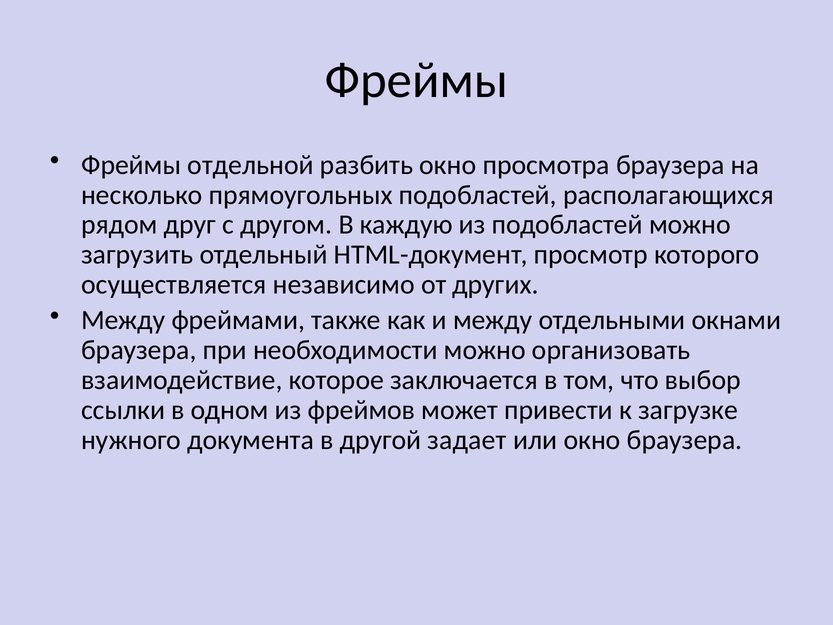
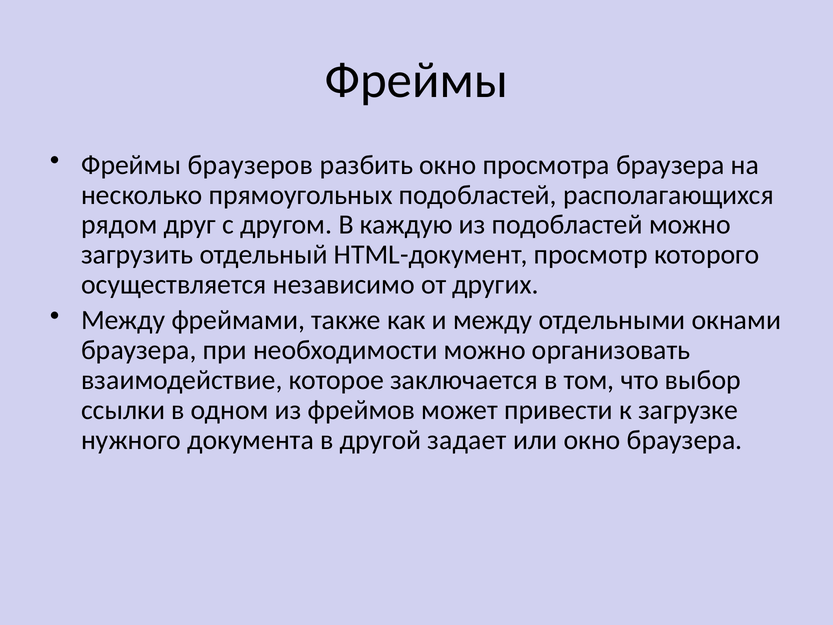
отдельной: отдельной -> браузеров
